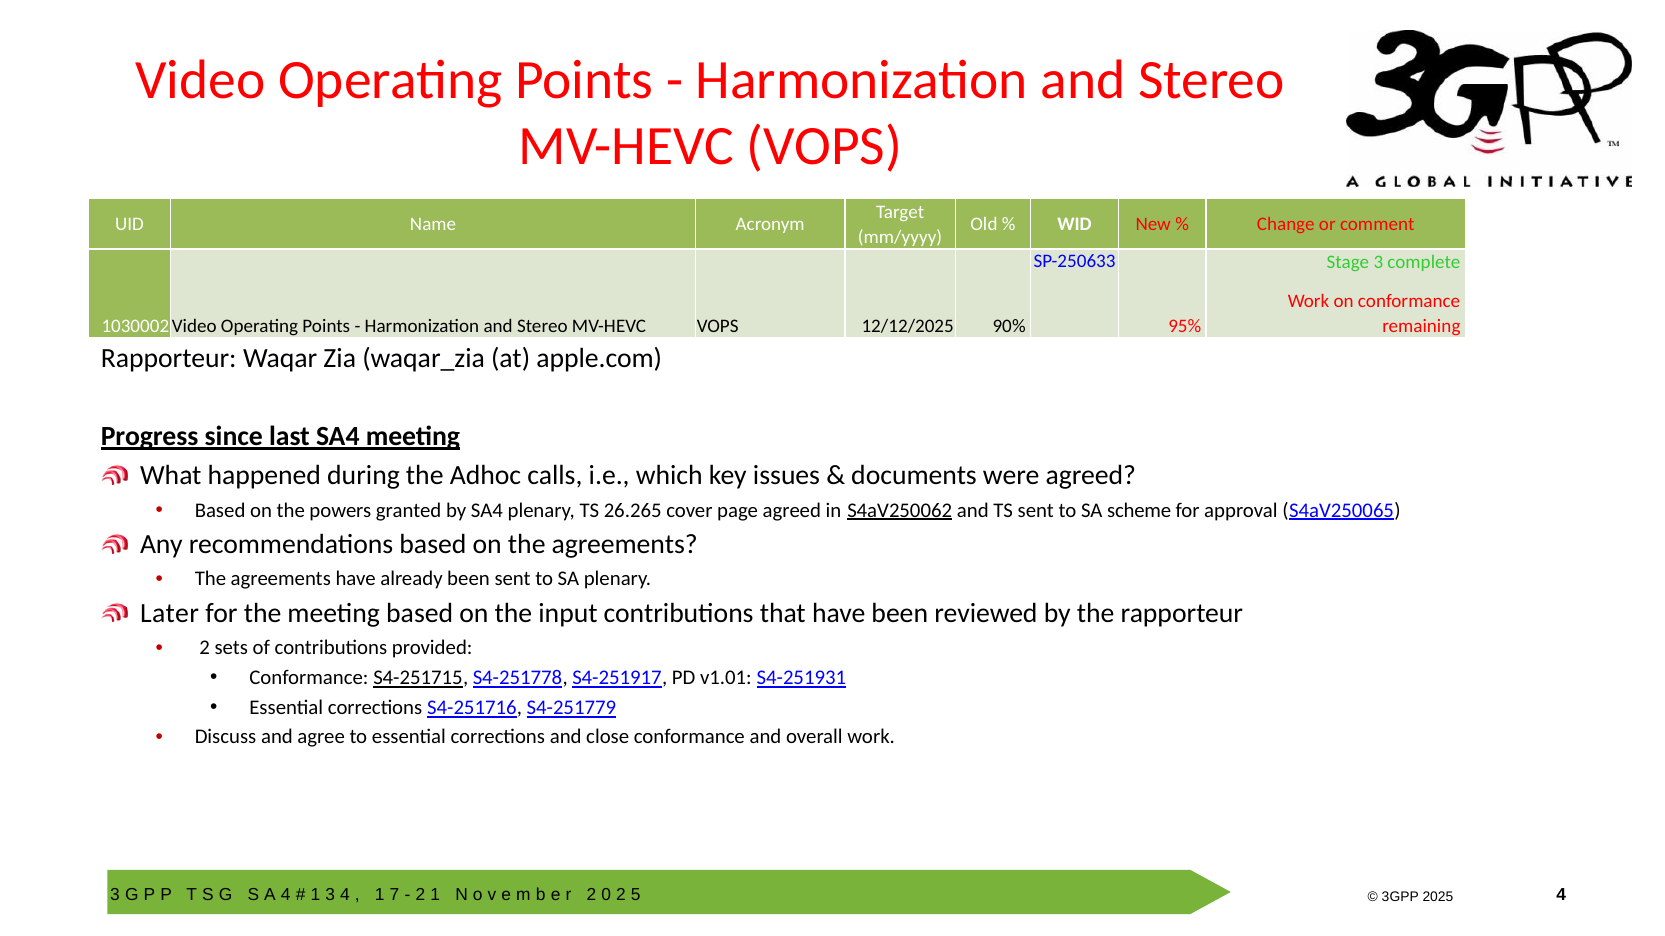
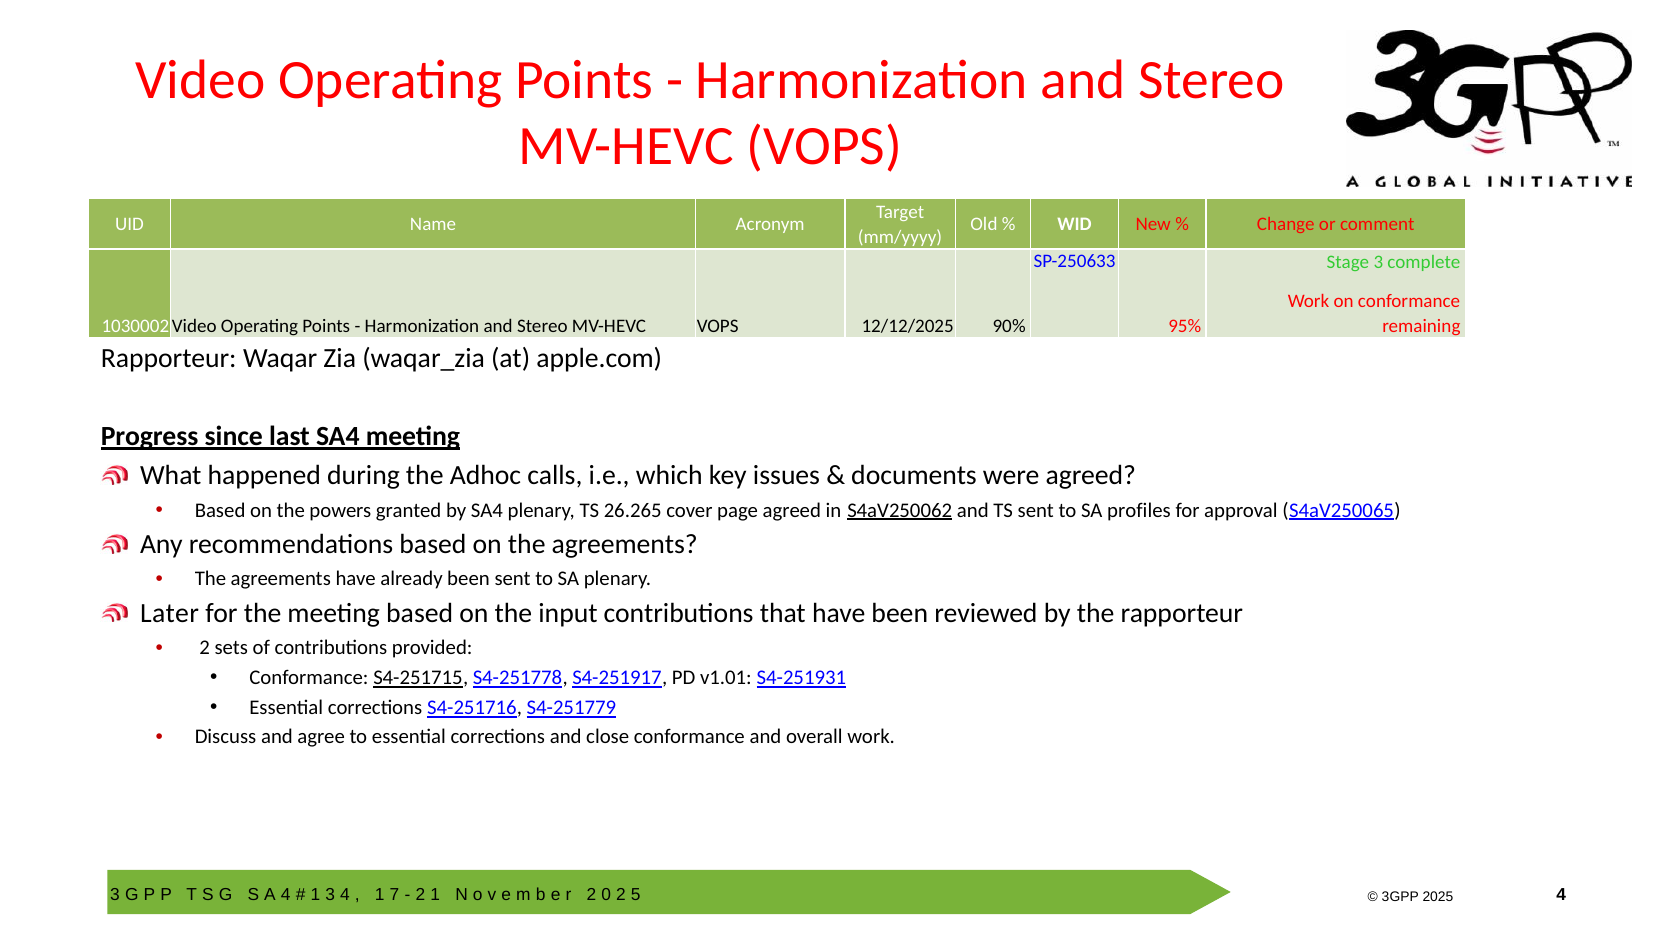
scheme: scheme -> profiles
